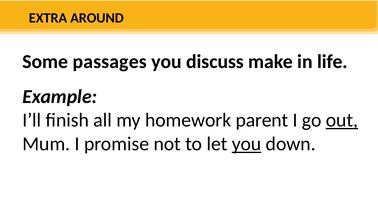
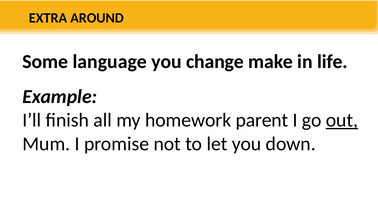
passages: passages -> language
discuss: discuss -> change
you at (247, 144) underline: present -> none
